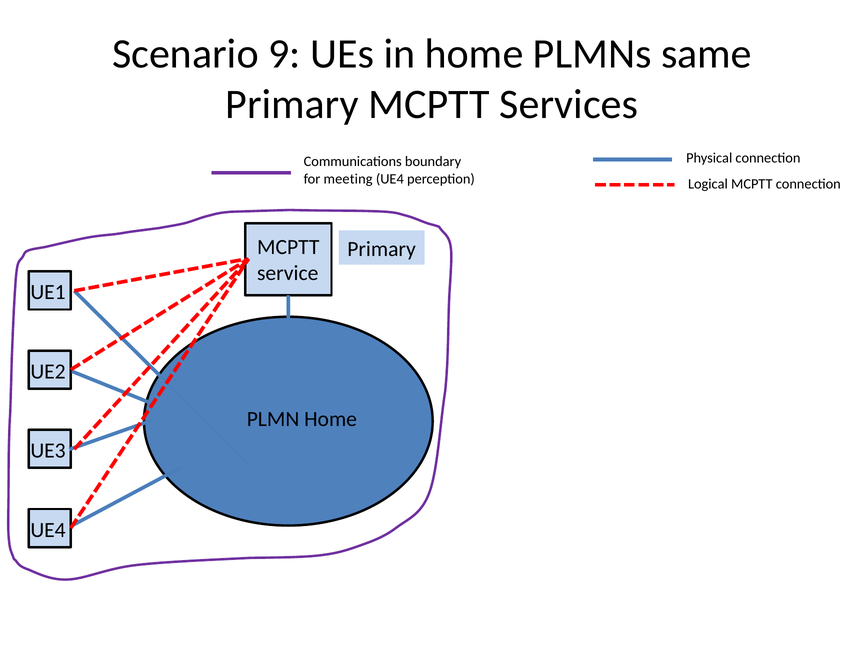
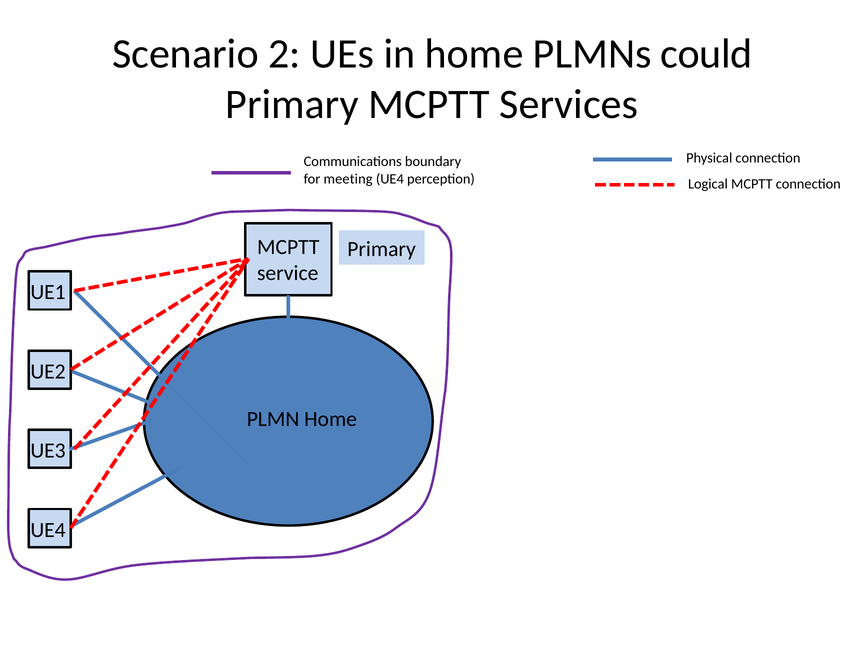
9: 9 -> 2
same: same -> could
